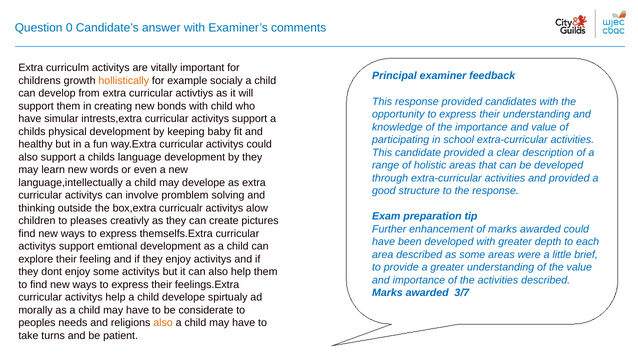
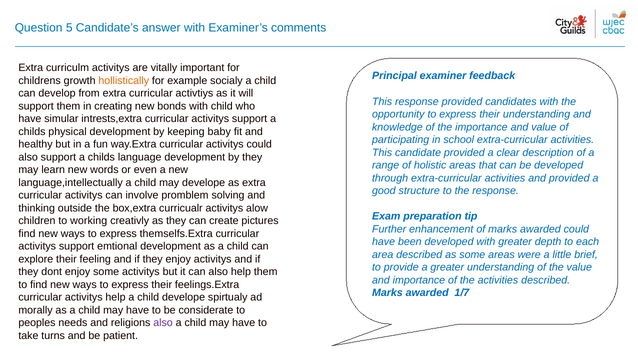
0: 0 -> 5
pleases: pleases -> working
3/7: 3/7 -> 1/7
also at (163, 323) colour: orange -> purple
